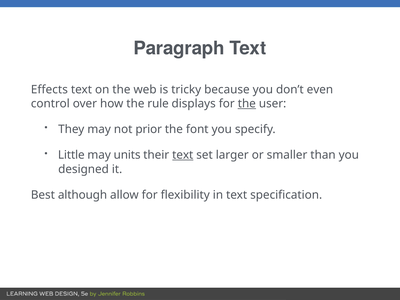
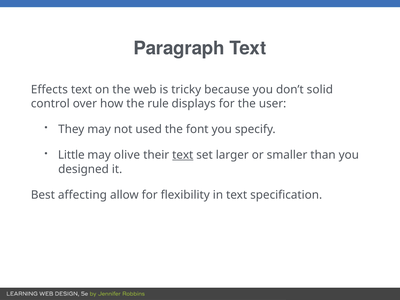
even: even -> solid
the at (247, 104) underline: present -> none
prior: prior -> used
units: units -> olive
although: although -> affecting
